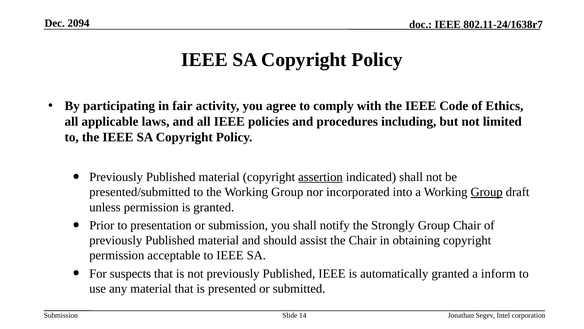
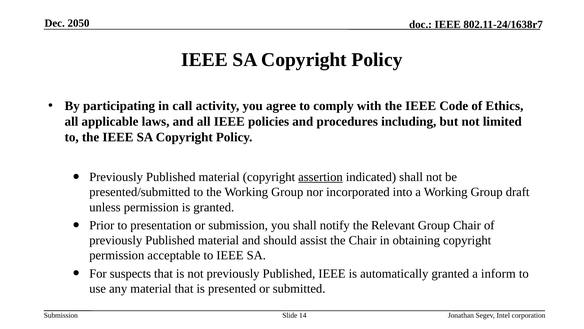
2094: 2094 -> 2050
fair: fair -> call
Group at (487, 192) underline: present -> none
Strongly: Strongly -> Relevant
